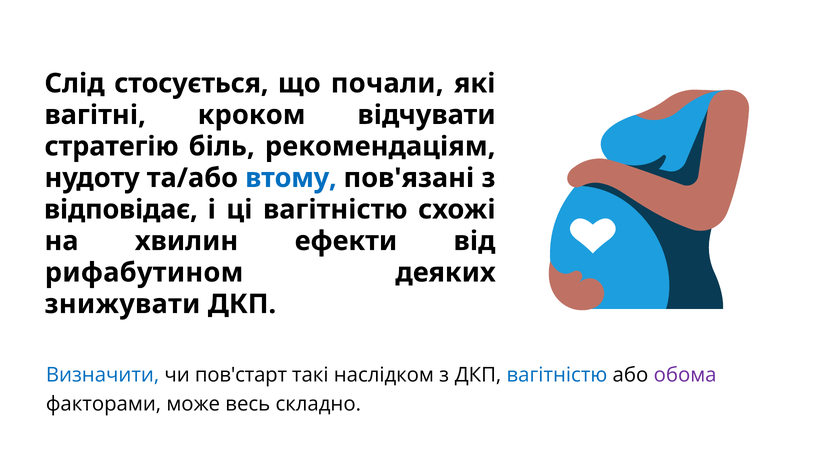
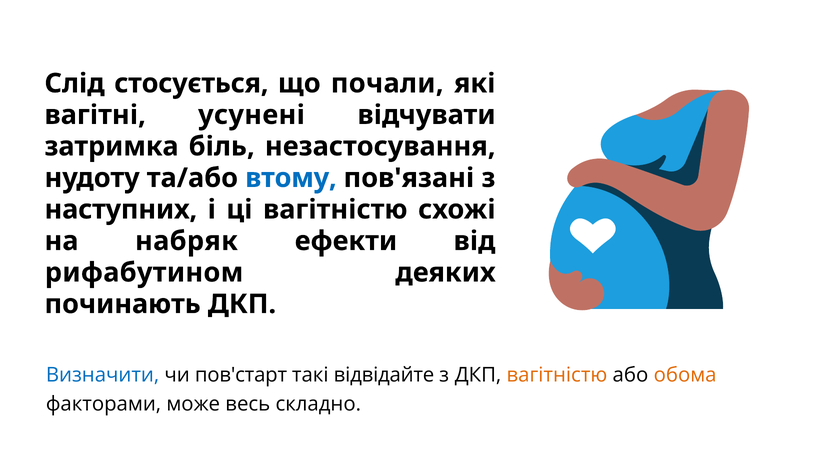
кроком: кроком -> усунені
стратегію: стратегію -> затримка
рекомендаціям: рекомендаціям -> незастосування
відповідає: відповідає -> наступних
хвилин: хвилин -> набряк
знижувати: знижувати -> починають
наслідком: наслідком -> відвідайте
вагітністю at (557, 375) colour: blue -> orange
обома colour: purple -> orange
